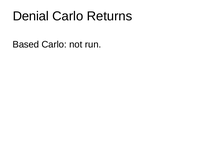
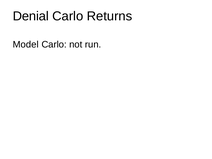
Based: Based -> Model
